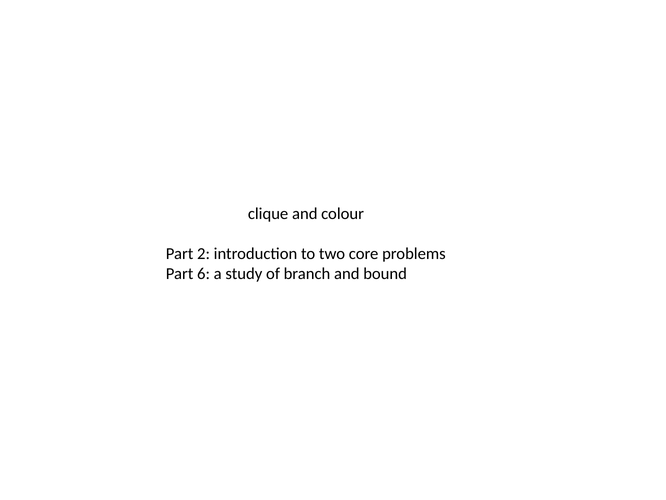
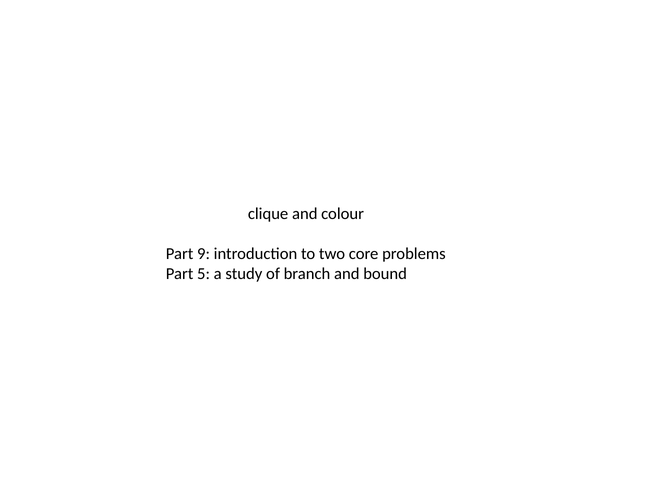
2: 2 -> 9
6: 6 -> 5
